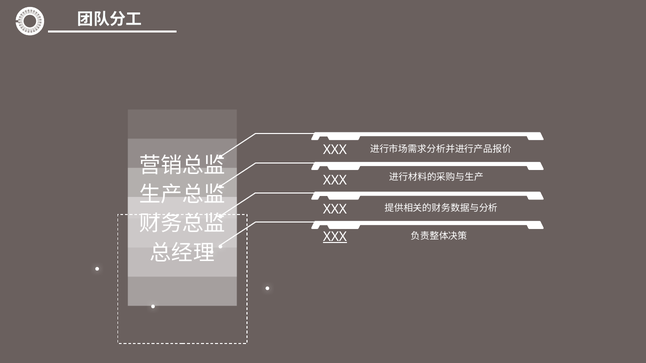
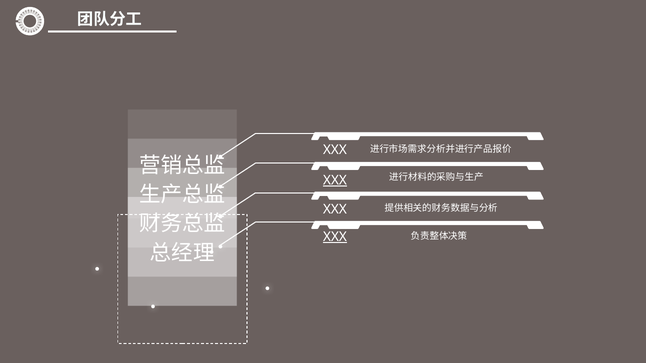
XXX at (335, 180) underline: none -> present
